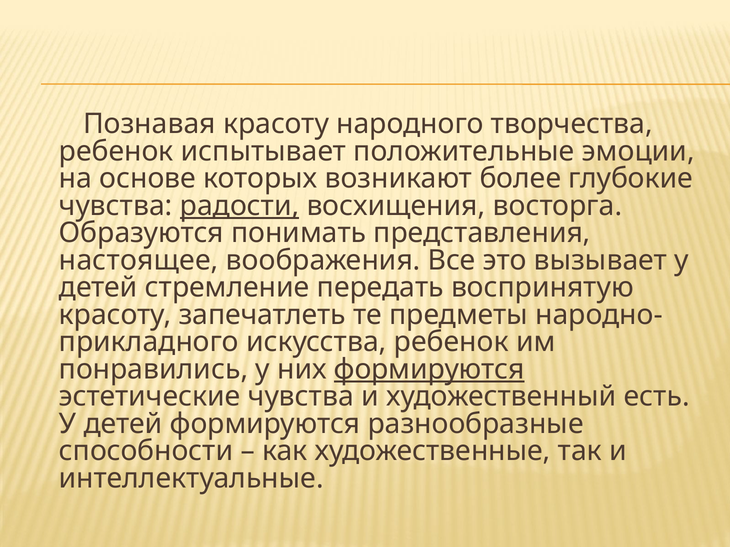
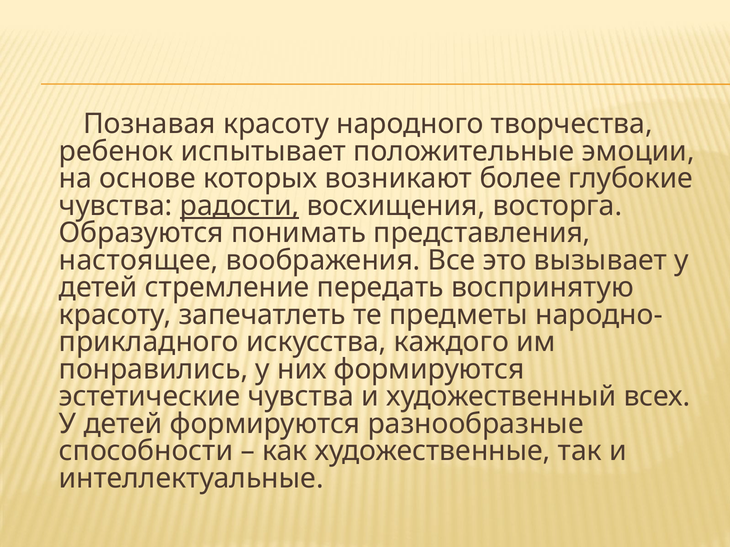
искусства ребенок: ребенок -> каждого
формируются at (429, 370) underline: present -> none
есть: есть -> всех
